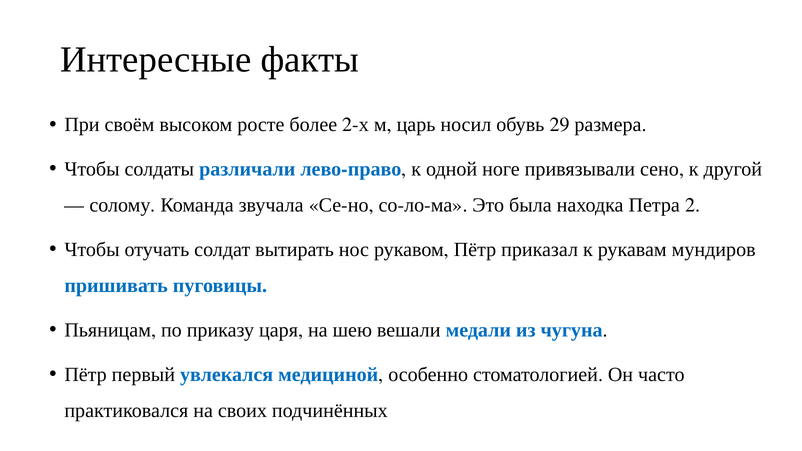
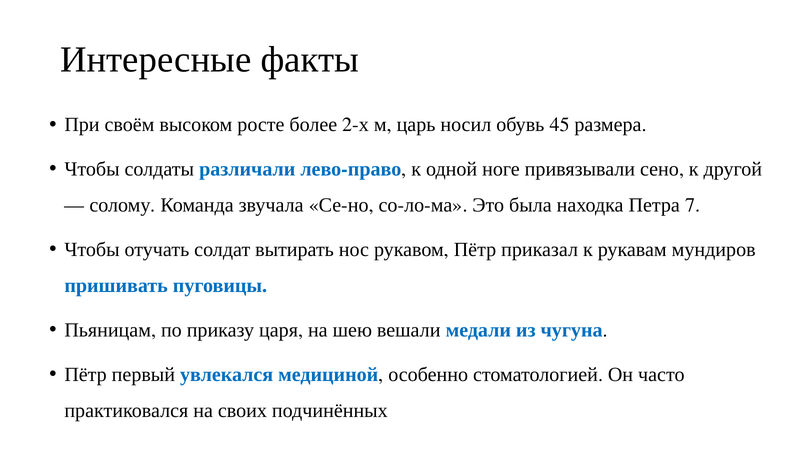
29: 29 -> 45
2: 2 -> 7
